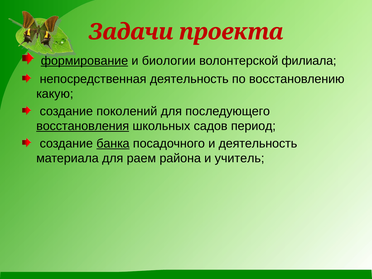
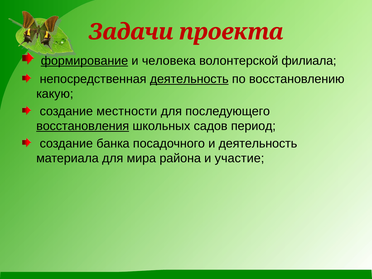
биологии: биологии -> человека
деятельность at (189, 79) underline: none -> present
поколений: поколений -> местности
банка underline: present -> none
раем: раем -> мира
учитель: учитель -> участие
